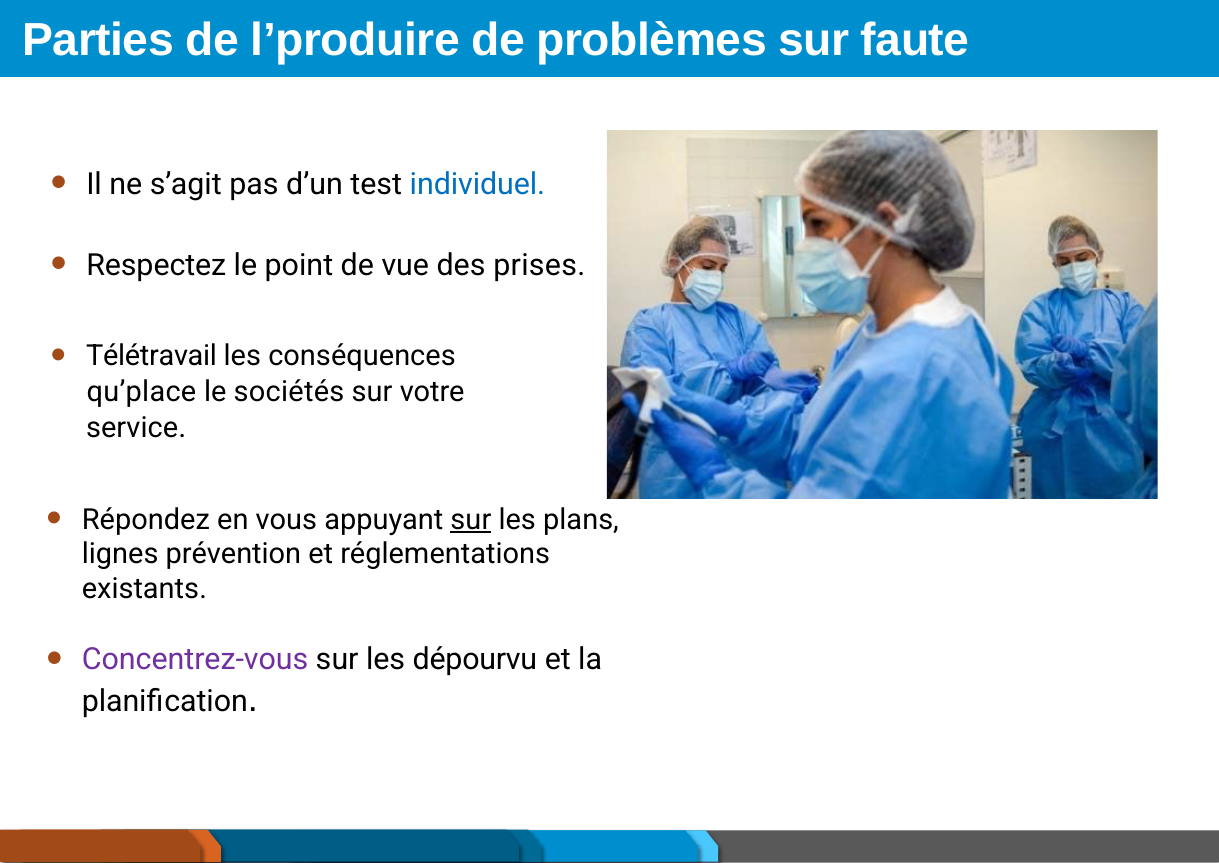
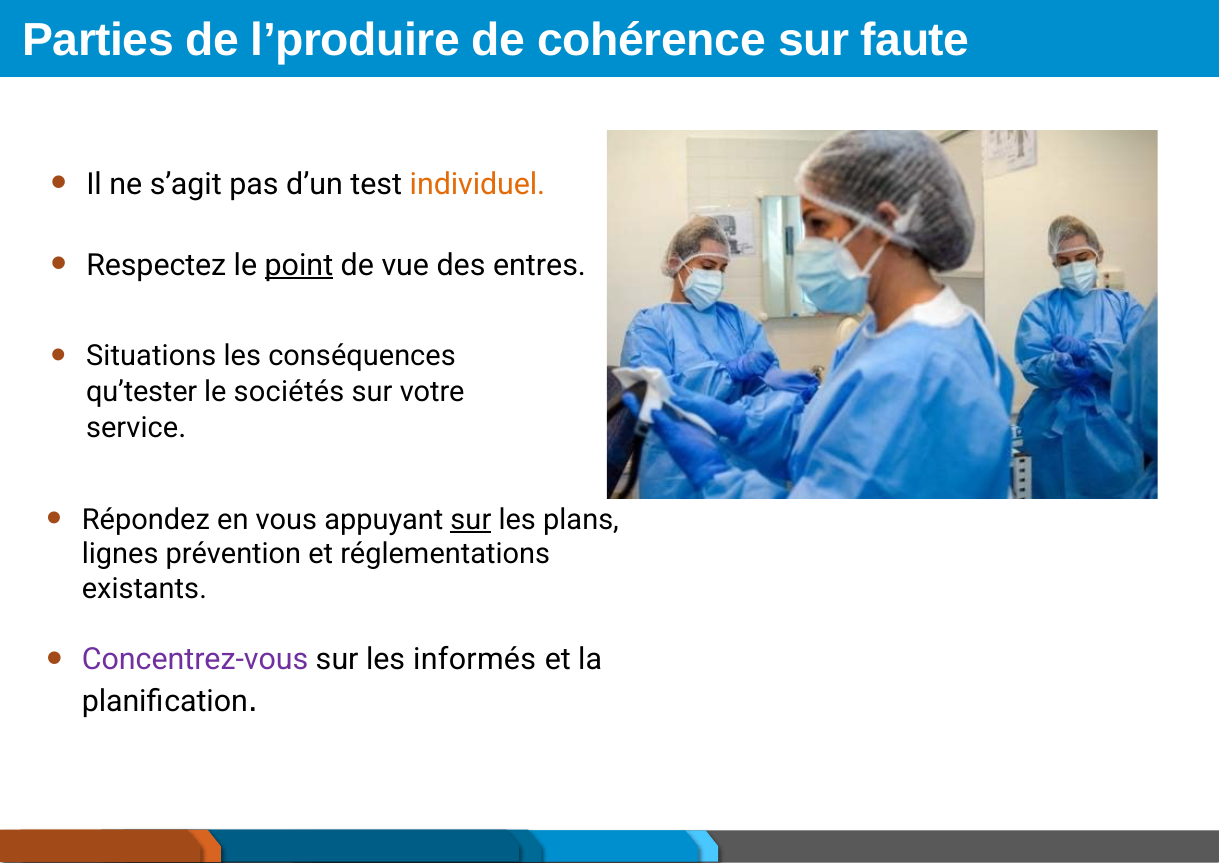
problèmes: problèmes -> cohérence
individuel colour: blue -> orange
point underline: none -> present
prises: prises -> entres
Télétravail: Télétravail -> Situations
qu’place: qu’place -> qu’tester
dépourvu: dépourvu -> informés
